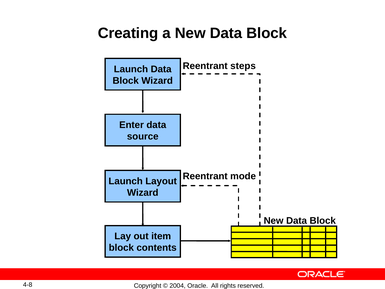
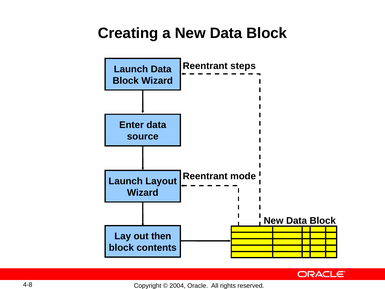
item: item -> then
